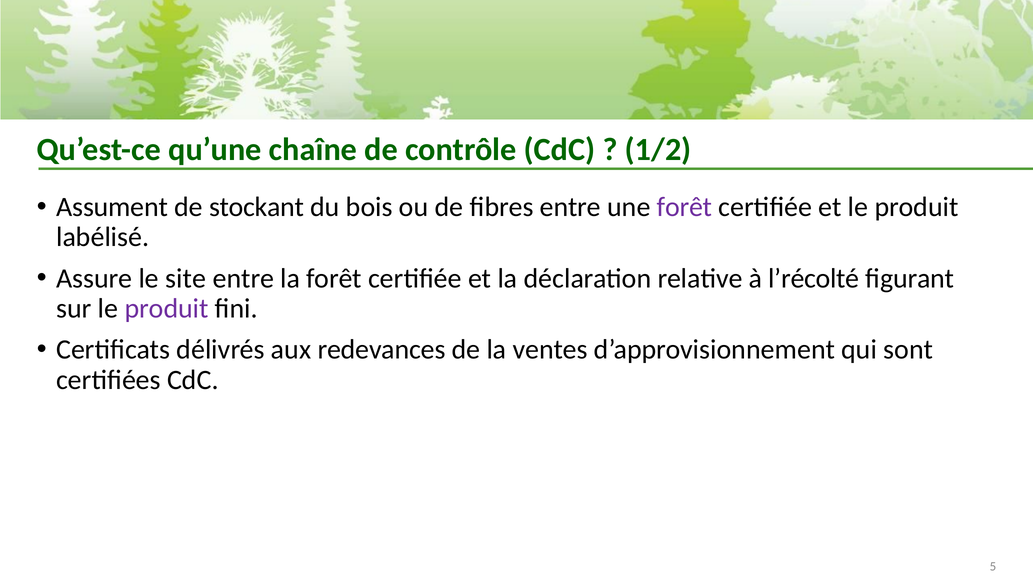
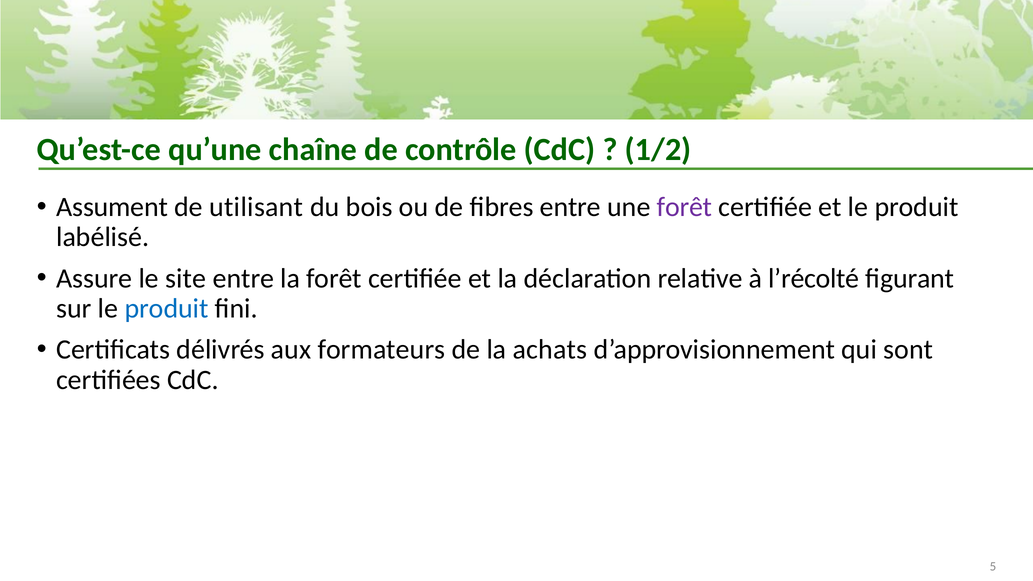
stockant: stockant -> utilisant
produit at (167, 309) colour: purple -> blue
redevances: redevances -> formateurs
ventes: ventes -> achats
